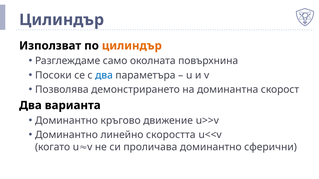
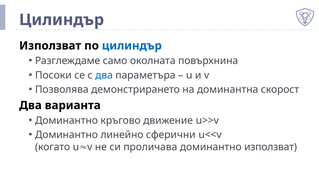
цилиндър at (132, 46) colour: orange -> blue
скоростта: скоростта -> сферични
доминантно сферични: сферични -> използват
